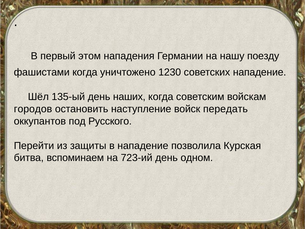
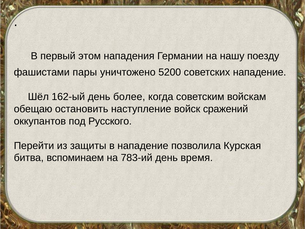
фашистами когда: когда -> пары
1230: 1230 -> 5200
135-ый: 135-ый -> 162-ый
наших: наших -> более
городов: городов -> обещаю
передать: передать -> сражений
723-ий: 723-ий -> 783-ий
одном: одном -> время
